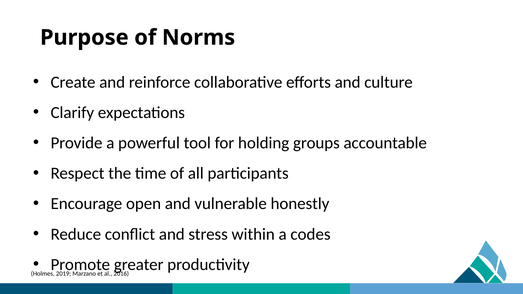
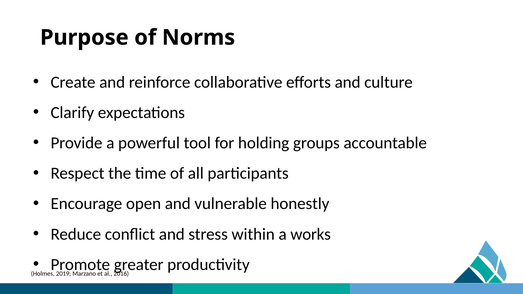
codes: codes -> works
